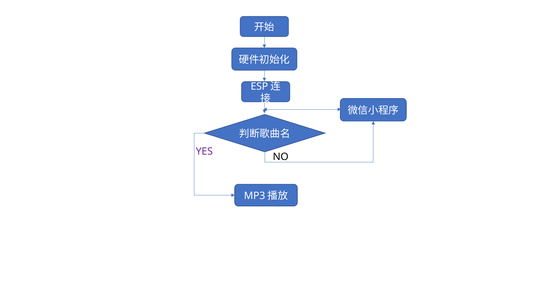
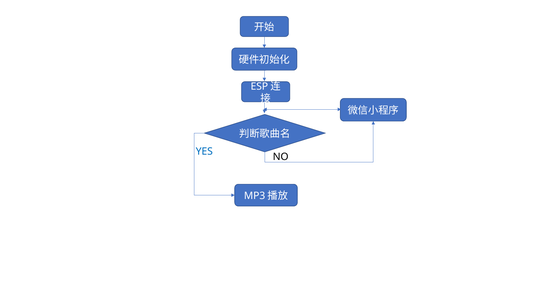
YES colour: purple -> blue
